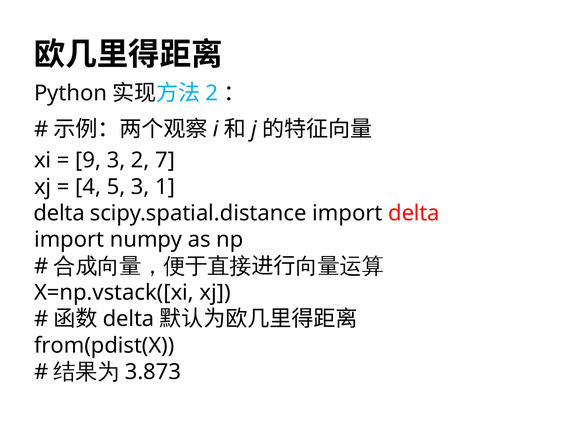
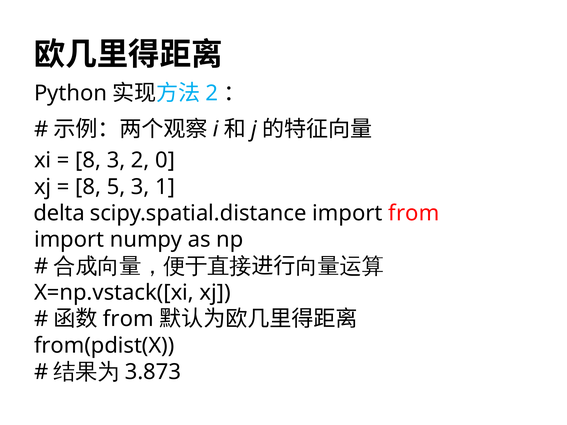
9 at (88, 160): 9 -> 8
7: 7 -> 0
4 at (88, 187): 4 -> 8
import delta: delta -> from
delta at (129, 319): delta -> from
